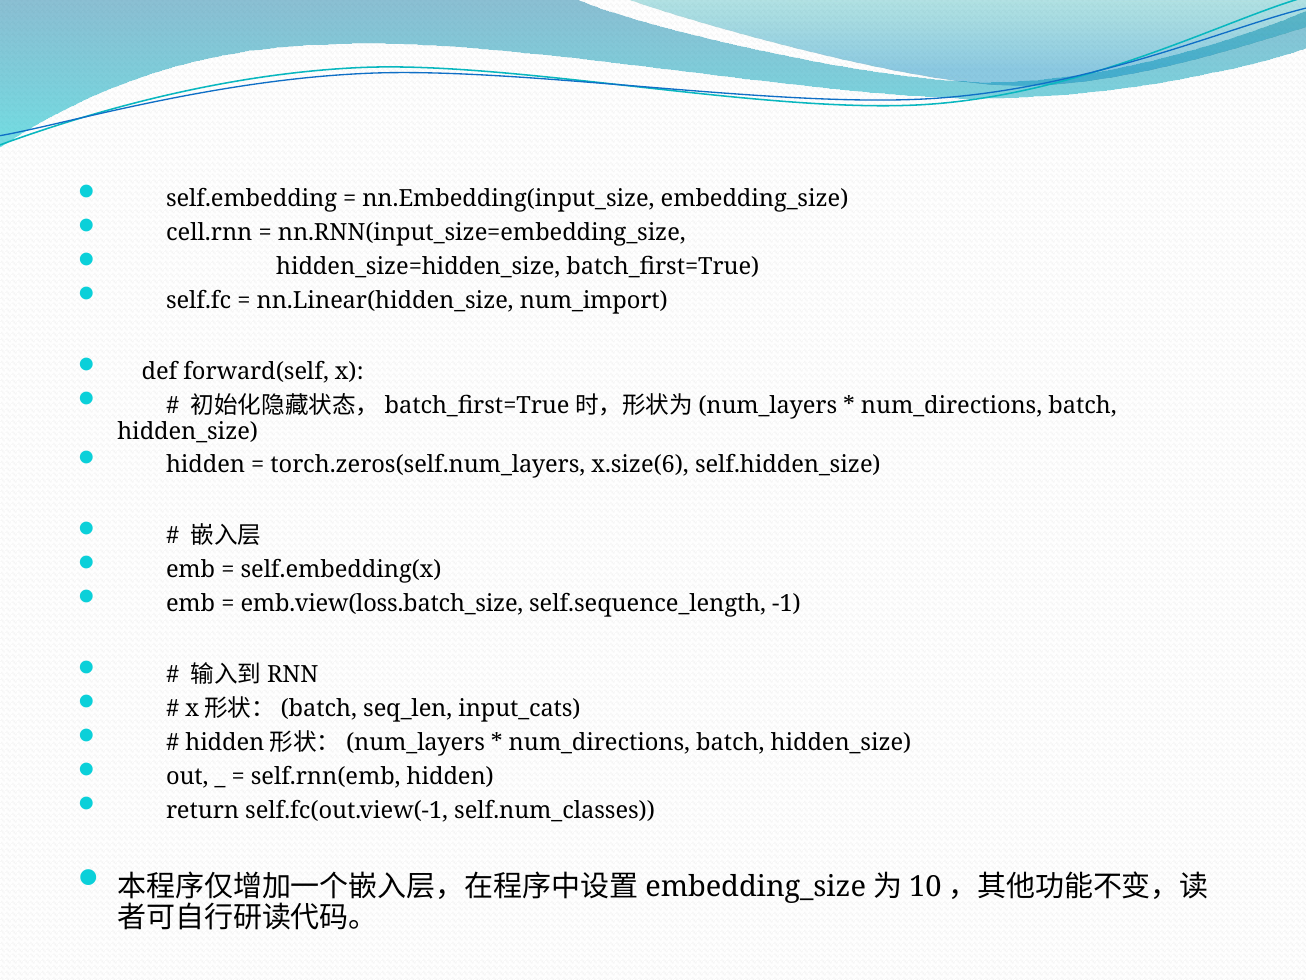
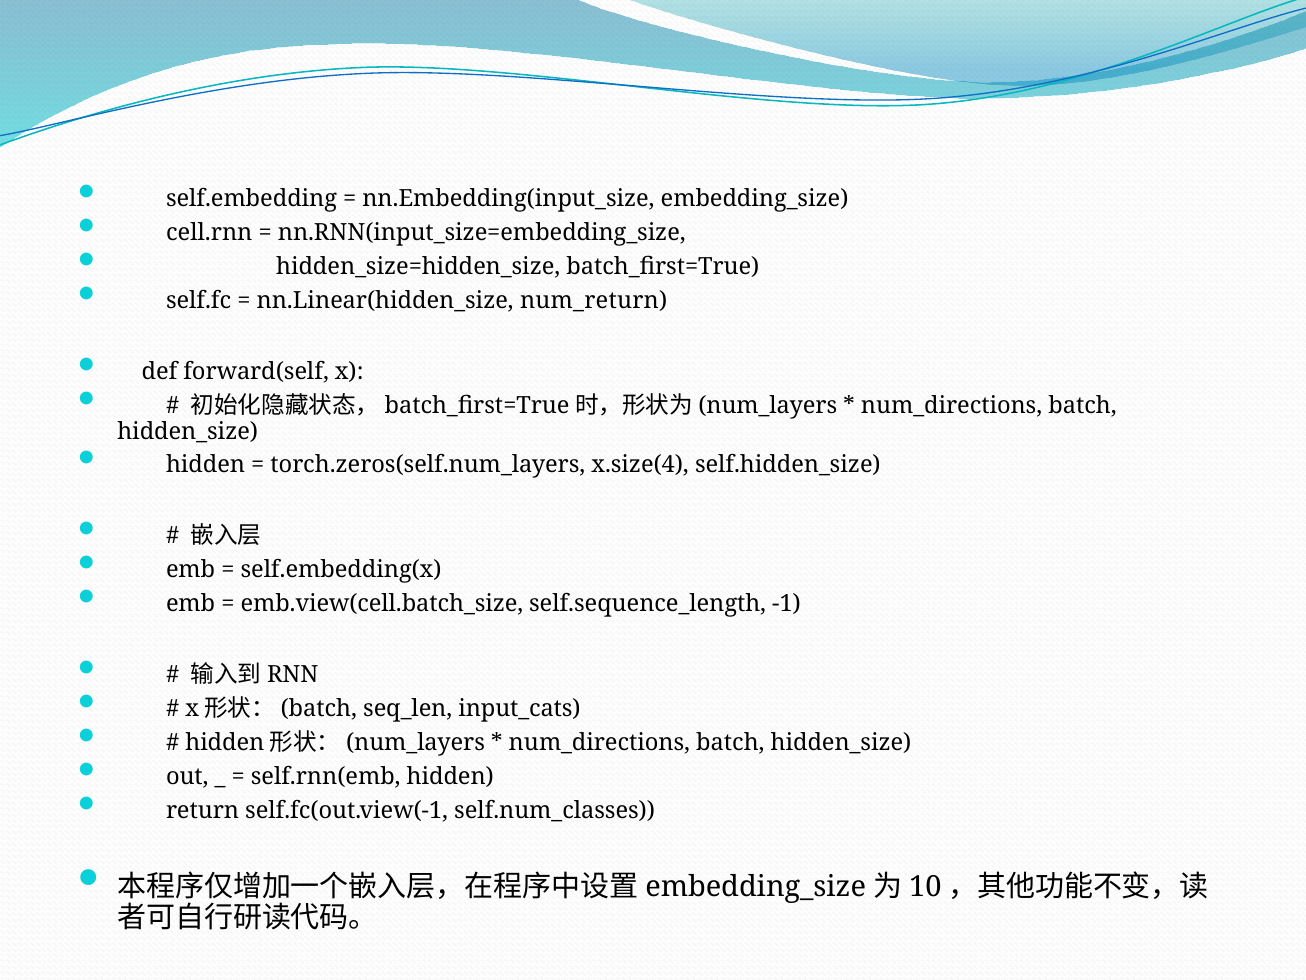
num_import: num_import -> num_return
x.size(6: x.size(6 -> x.size(4
emb.view(loss.batch_size: emb.view(loss.batch_size -> emb.view(cell.batch_size
